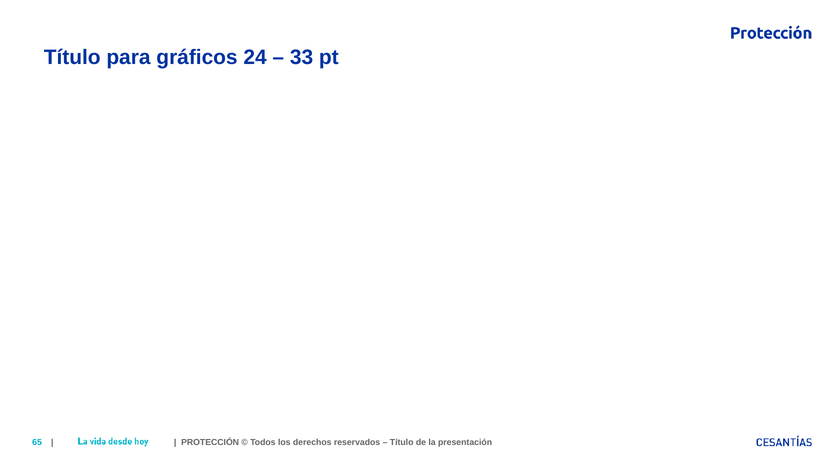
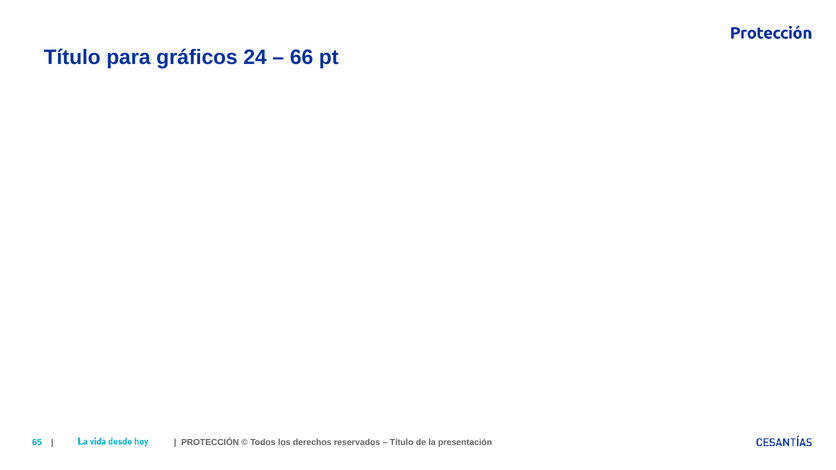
33: 33 -> 66
